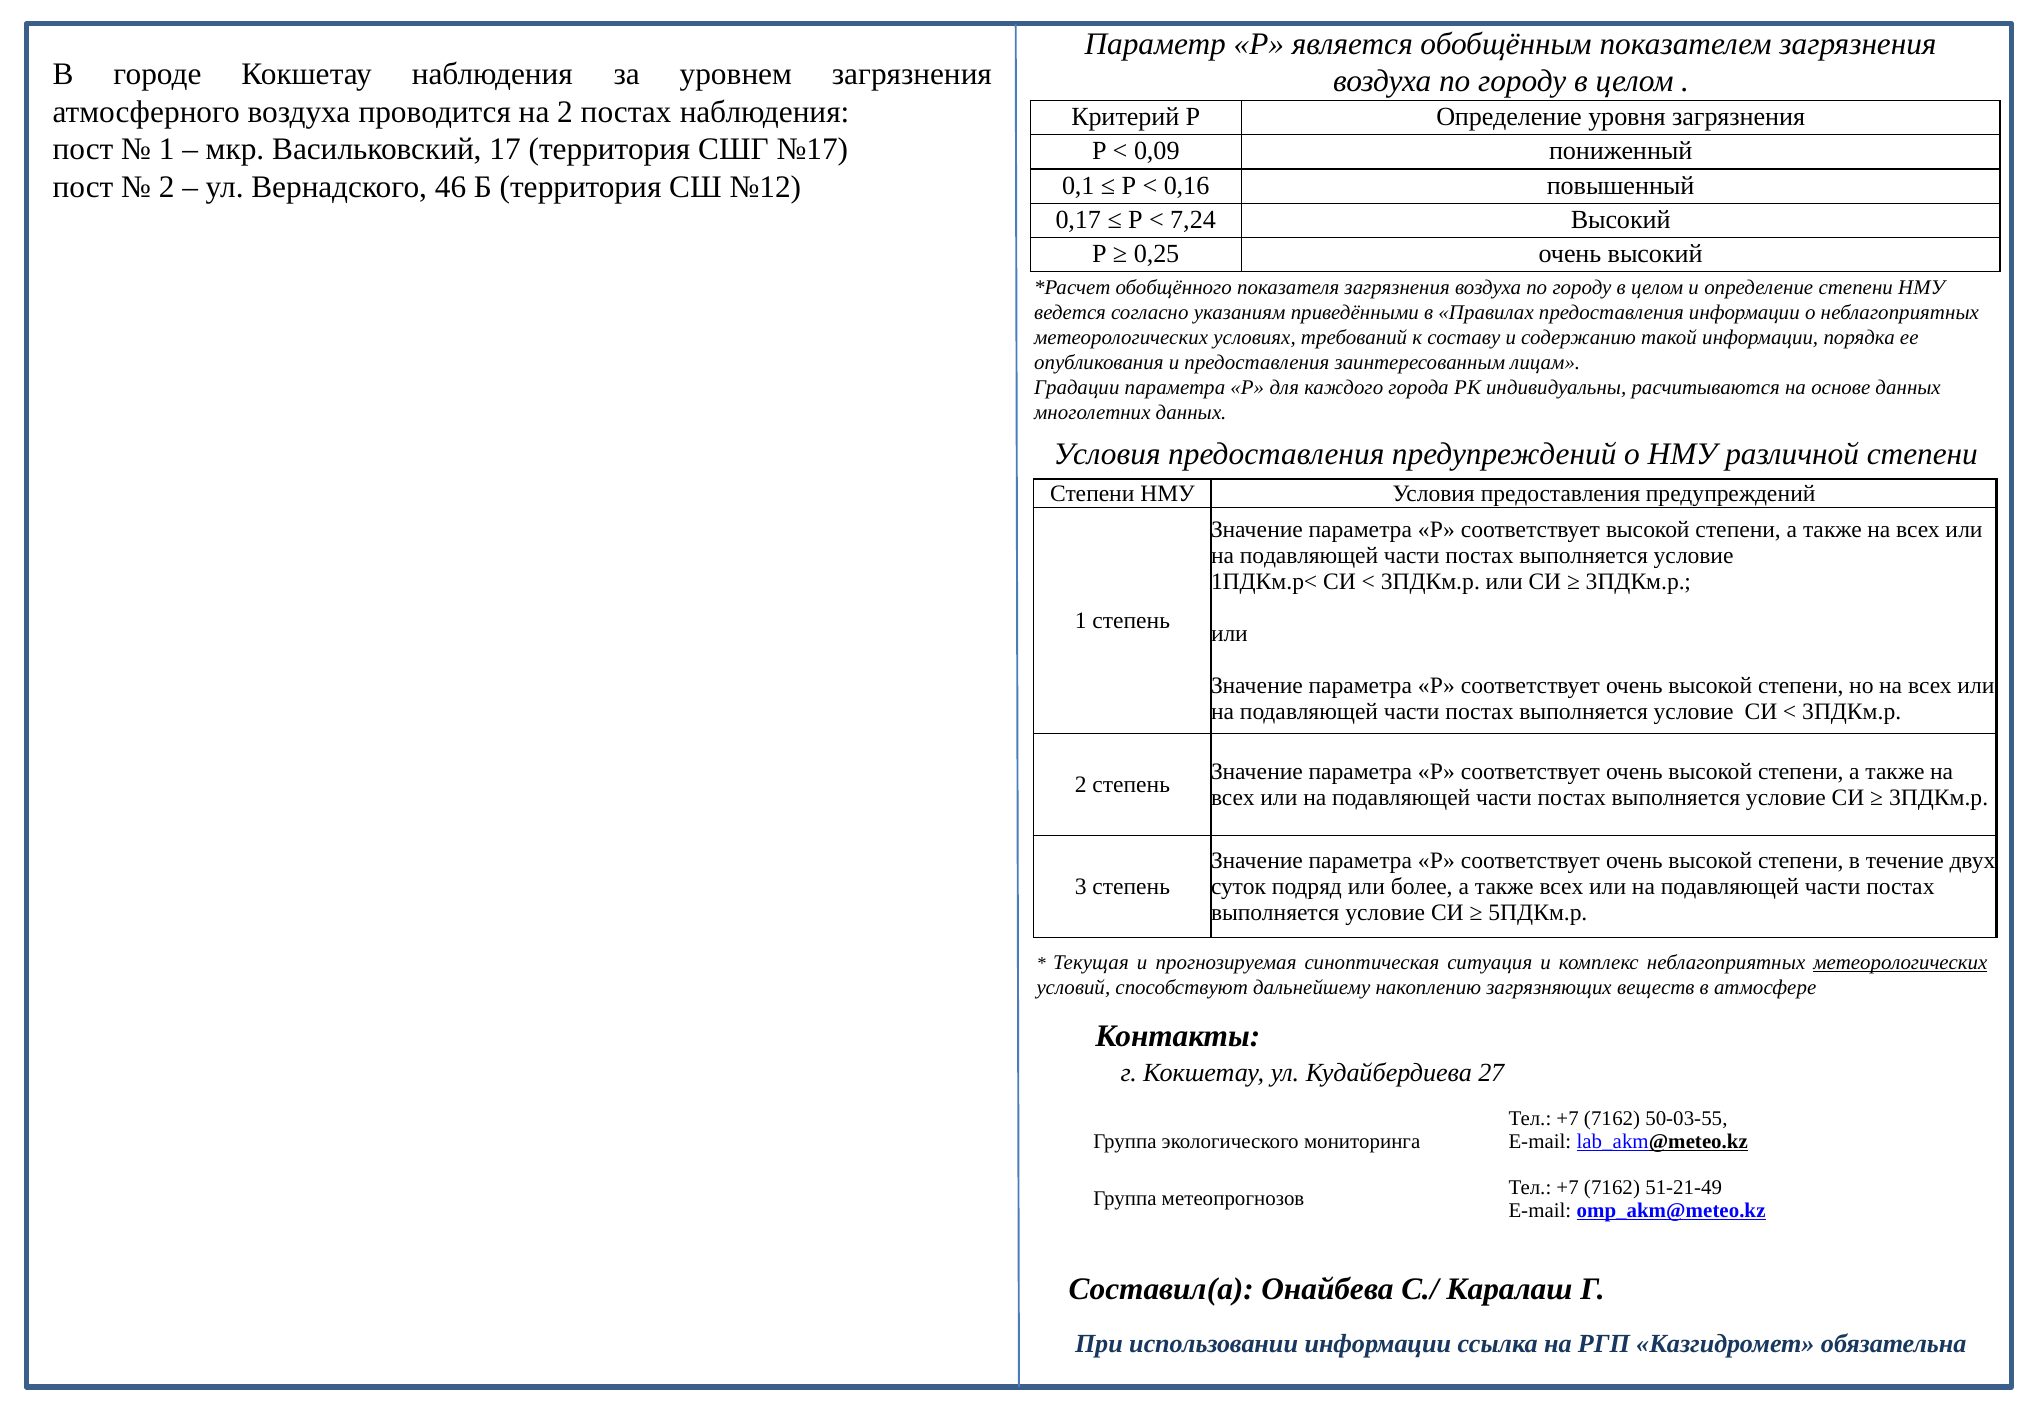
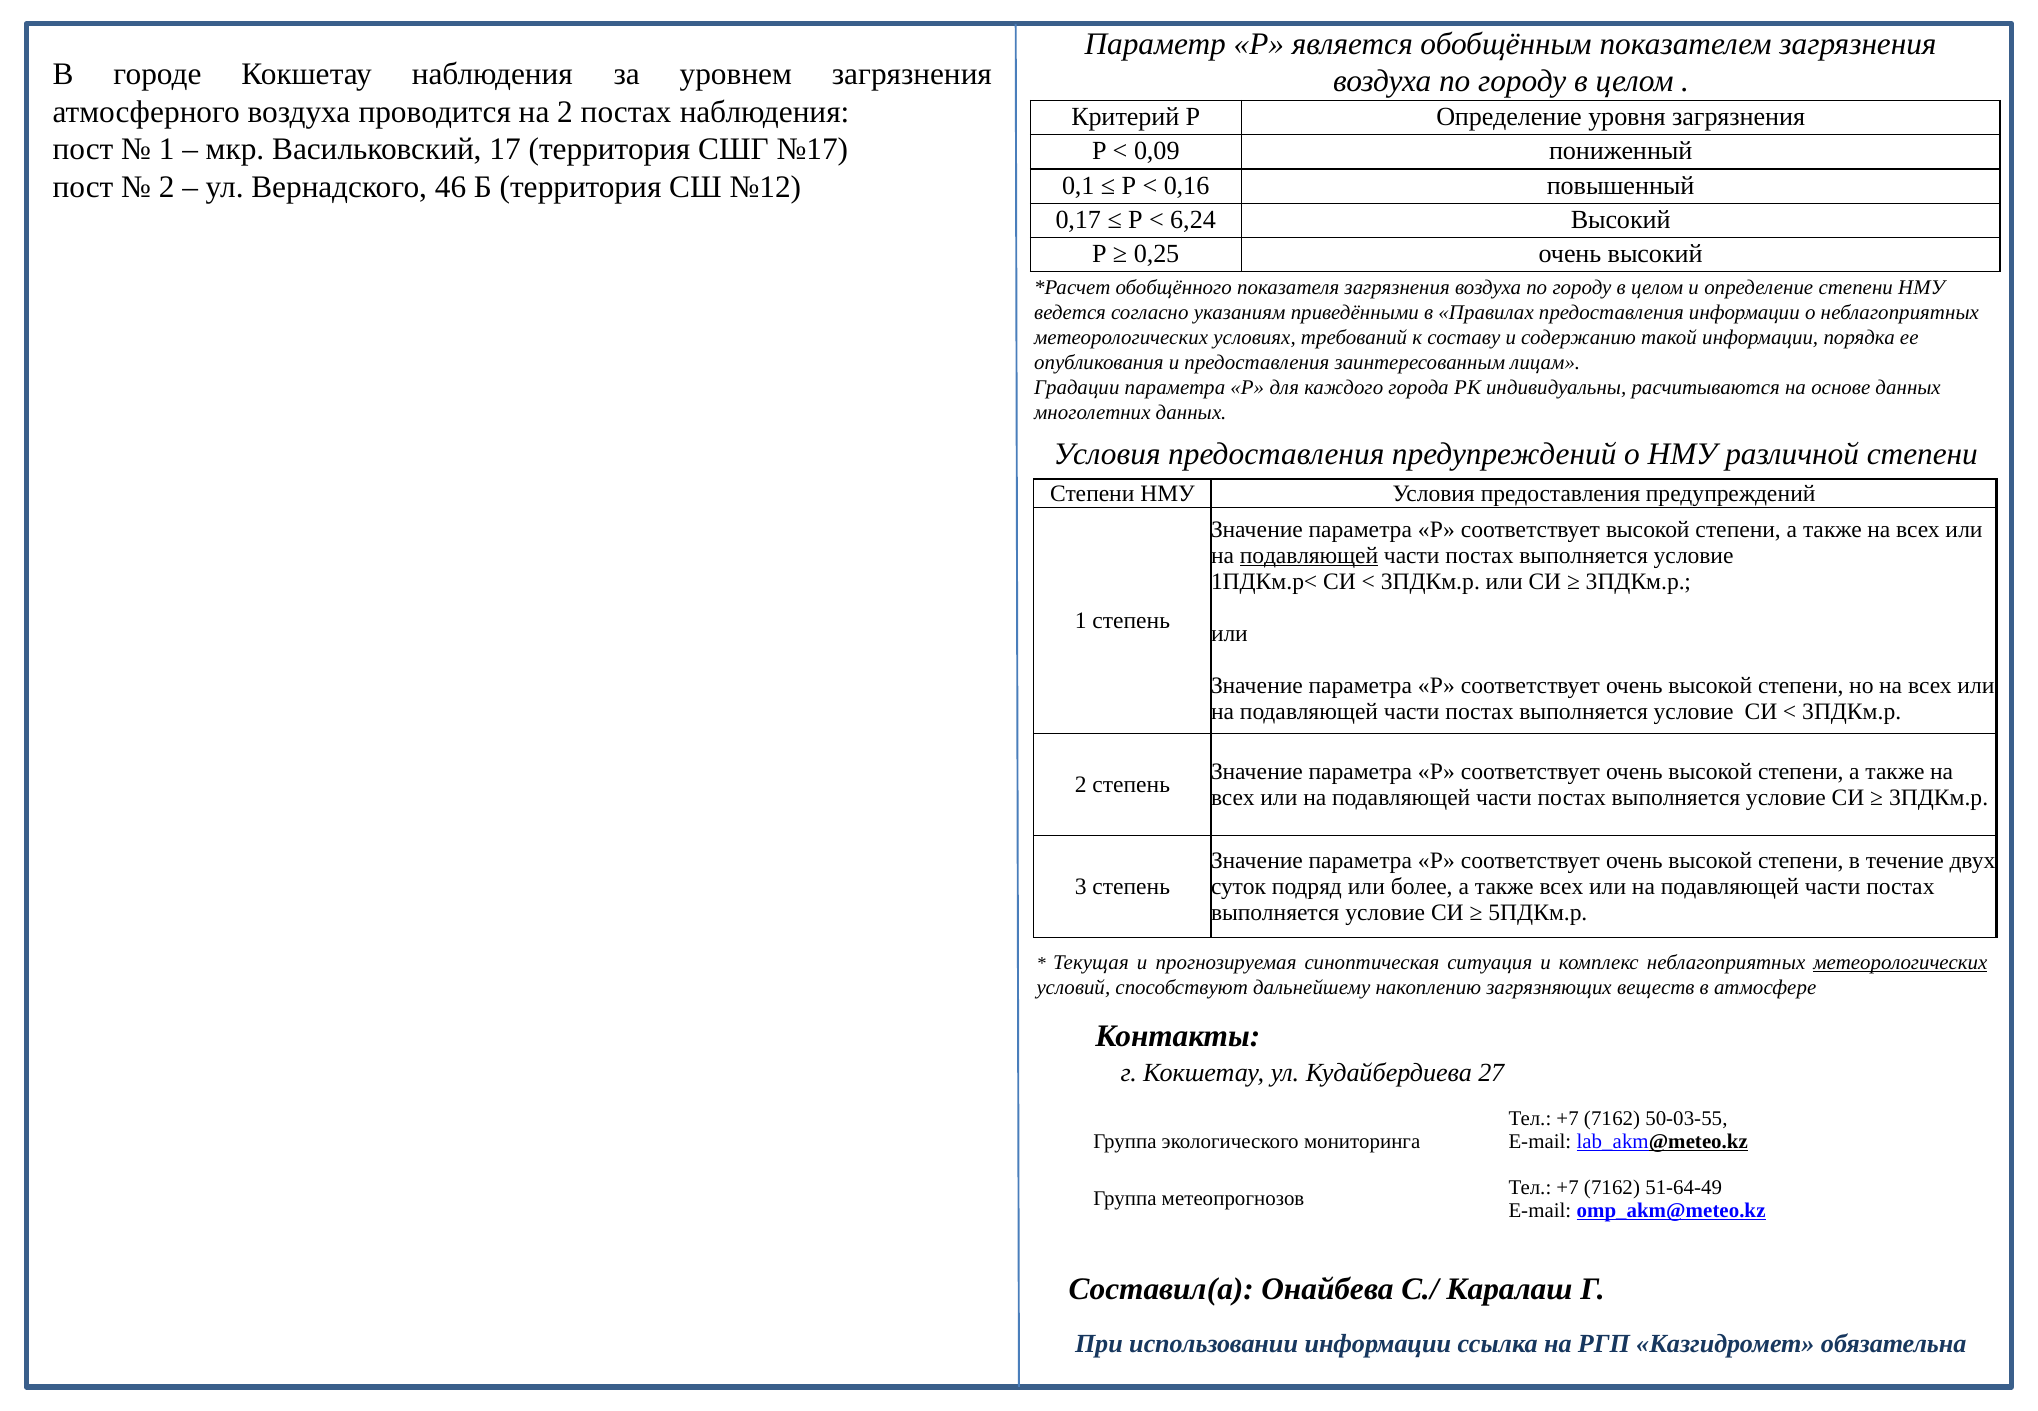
7,24: 7,24 -> 6,24
подавляющей at (1309, 556) underline: none -> present
51-21-49: 51-21-49 -> 51-64-49
